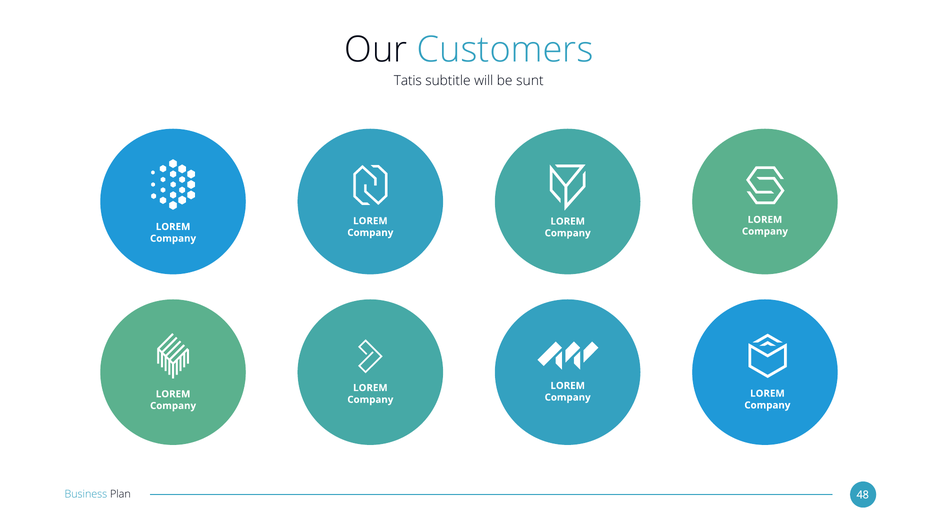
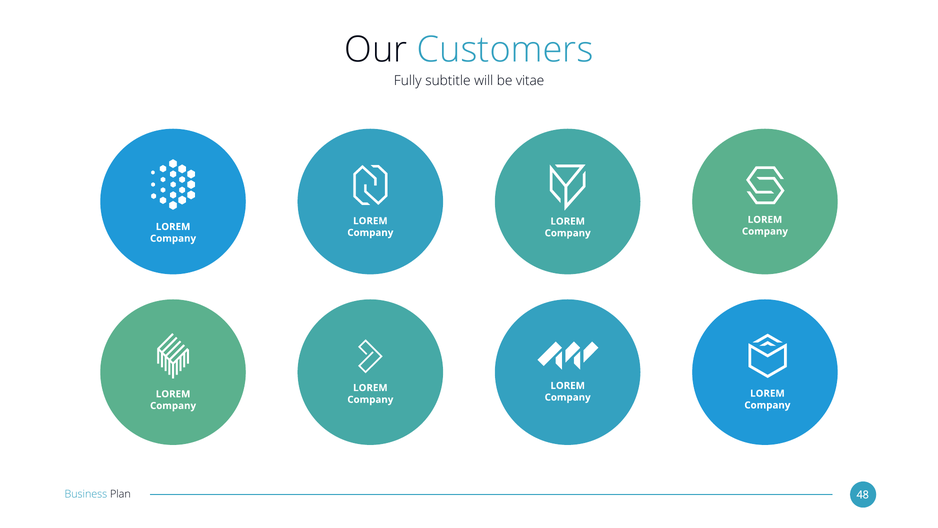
Tatis: Tatis -> Fully
sunt: sunt -> vitae
